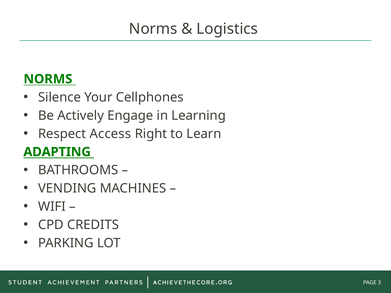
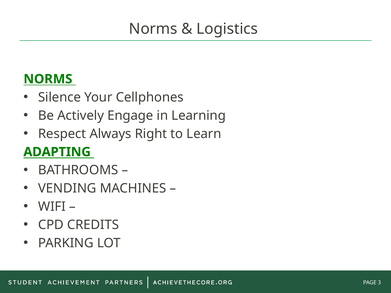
Access: Access -> Always
